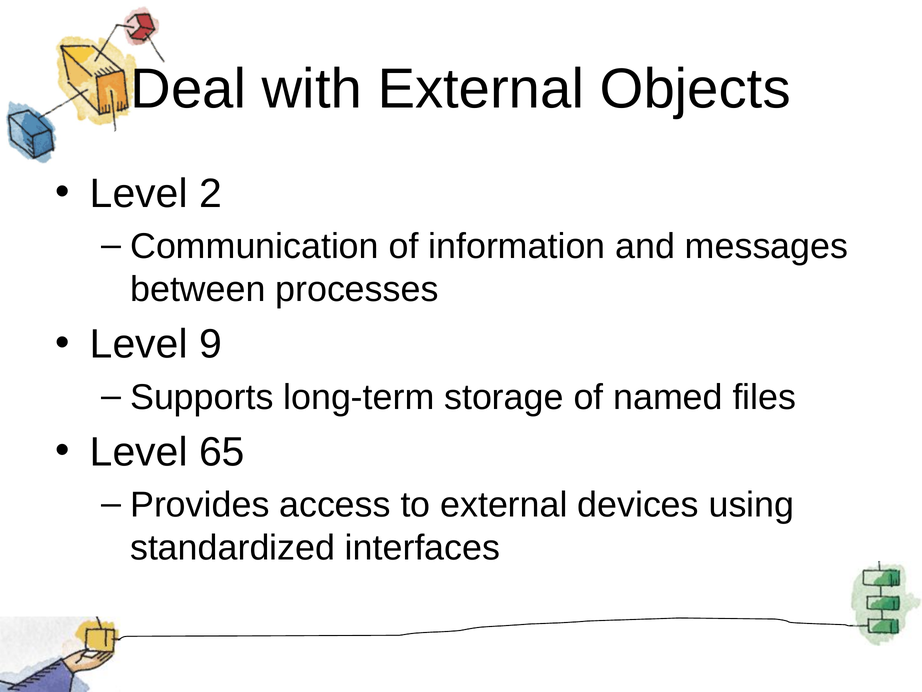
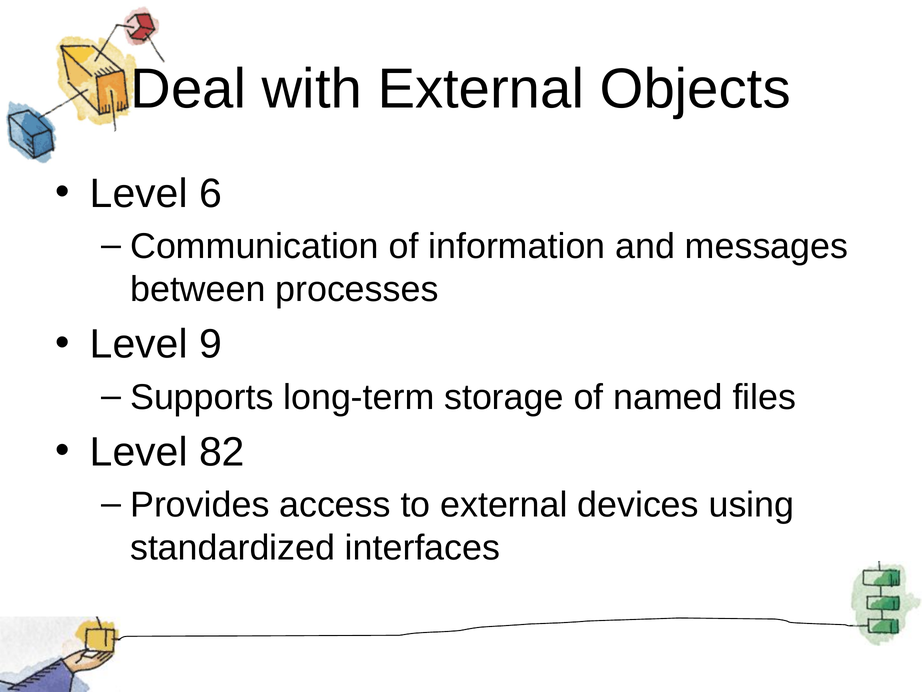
2: 2 -> 6
65: 65 -> 82
